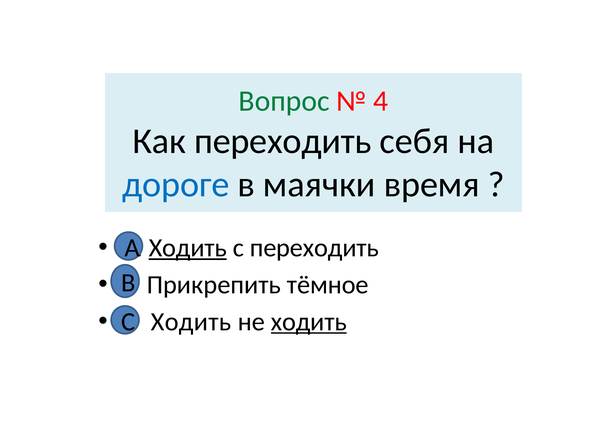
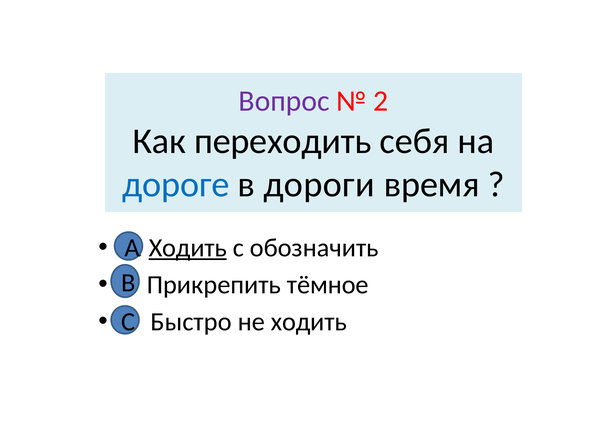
Вопрос colour: green -> purple
4: 4 -> 2
маячки: маячки -> дороги
с переходить: переходить -> обозначить
Ходить at (191, 322): Ходить -> Быстро
ходить at (309, 322) underline: present -> none
